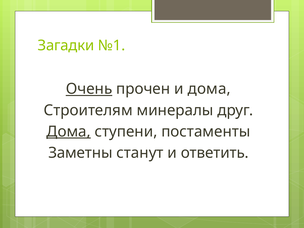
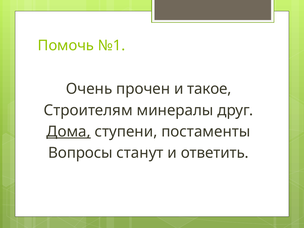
Загадки: Загадки -> Помочь
Очень underline: present -> none
и дома: дома -> такое
Заметны: Заметны -> Вопросы
